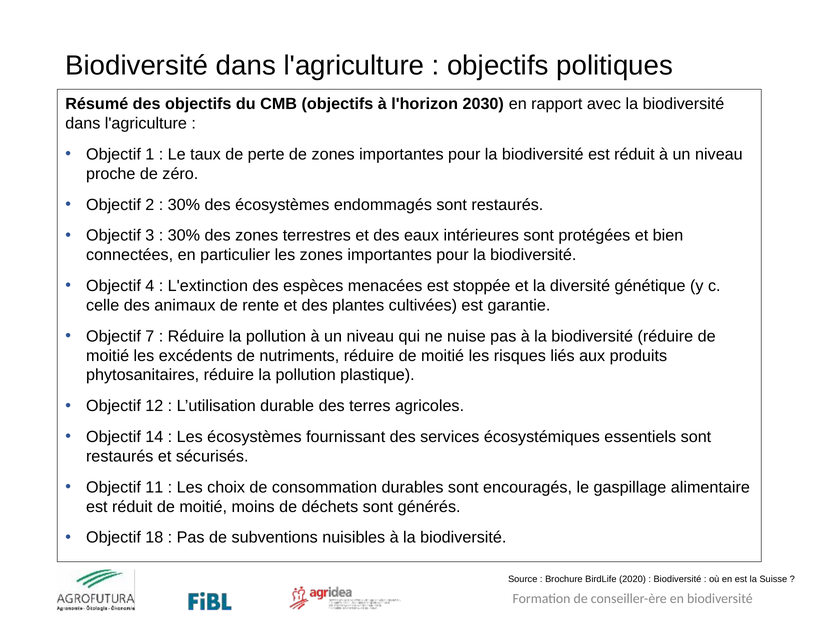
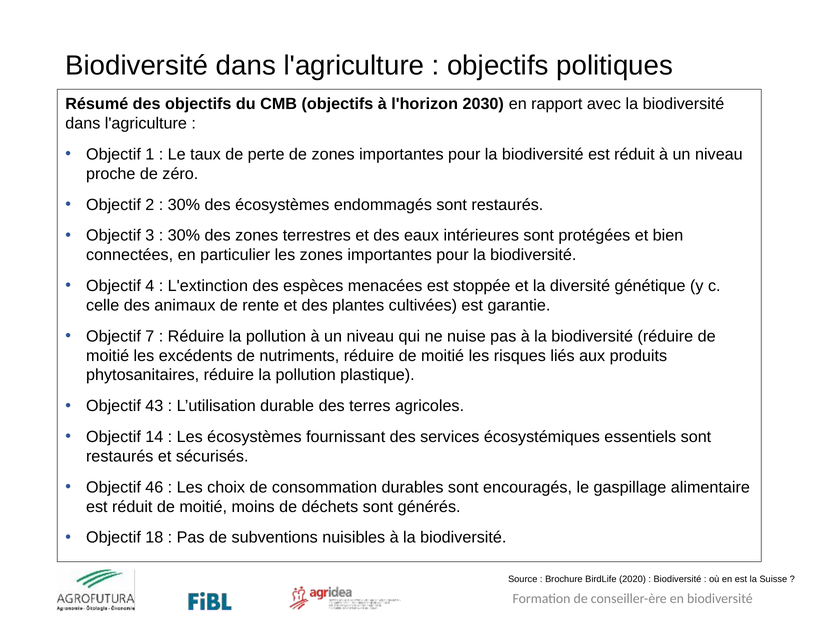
12: 12 -> 43
11: 11 -> 46
